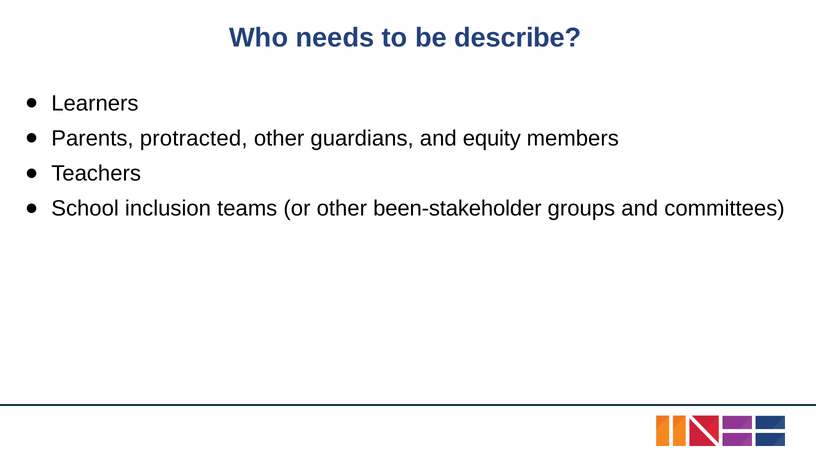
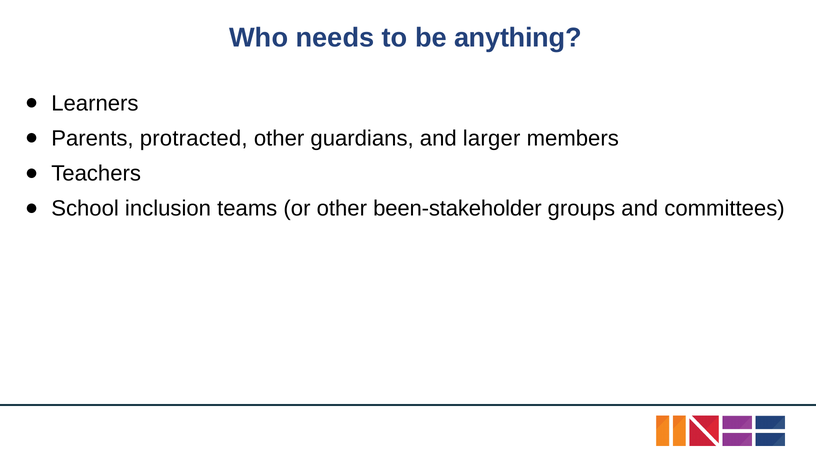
describe: describe -> anything
equity: equity -> larger
